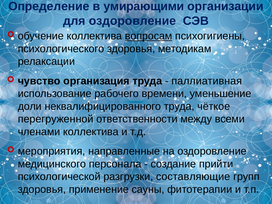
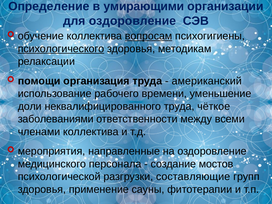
психологического underline: none -> present
чувство: чувство -> помощи
паллиативная: паллиативная -> американский
перегруженной: перегруженной -> заболеваниями
прийти: прийти -> мостов
